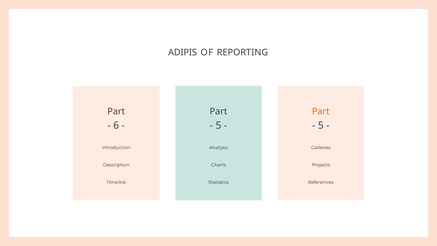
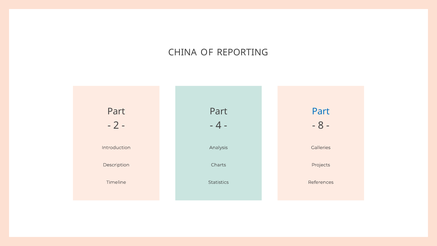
ADIPIS: ADIPIS -> CHINA
Part at (321, 111) colour: orange -> blue
6: 6 -> 2
5 at (218, 125): 5 -> 4
5 at (321, 125): 5 -> 8
